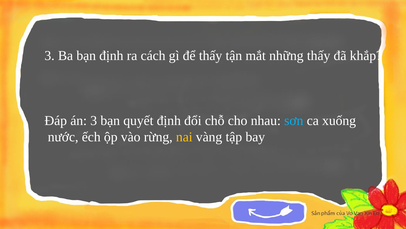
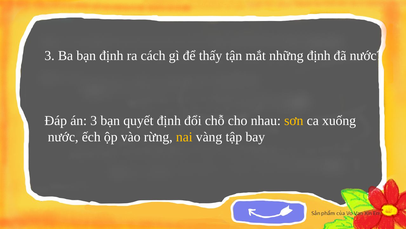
những thấy: thấy -> định
đã khắp: khắp -> nước
sơn colour: light blue -> yellow
